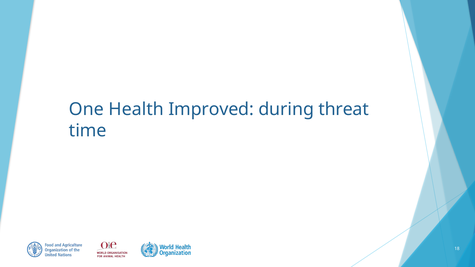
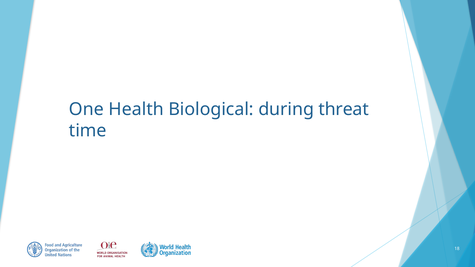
Improved: Improved -> Biological
